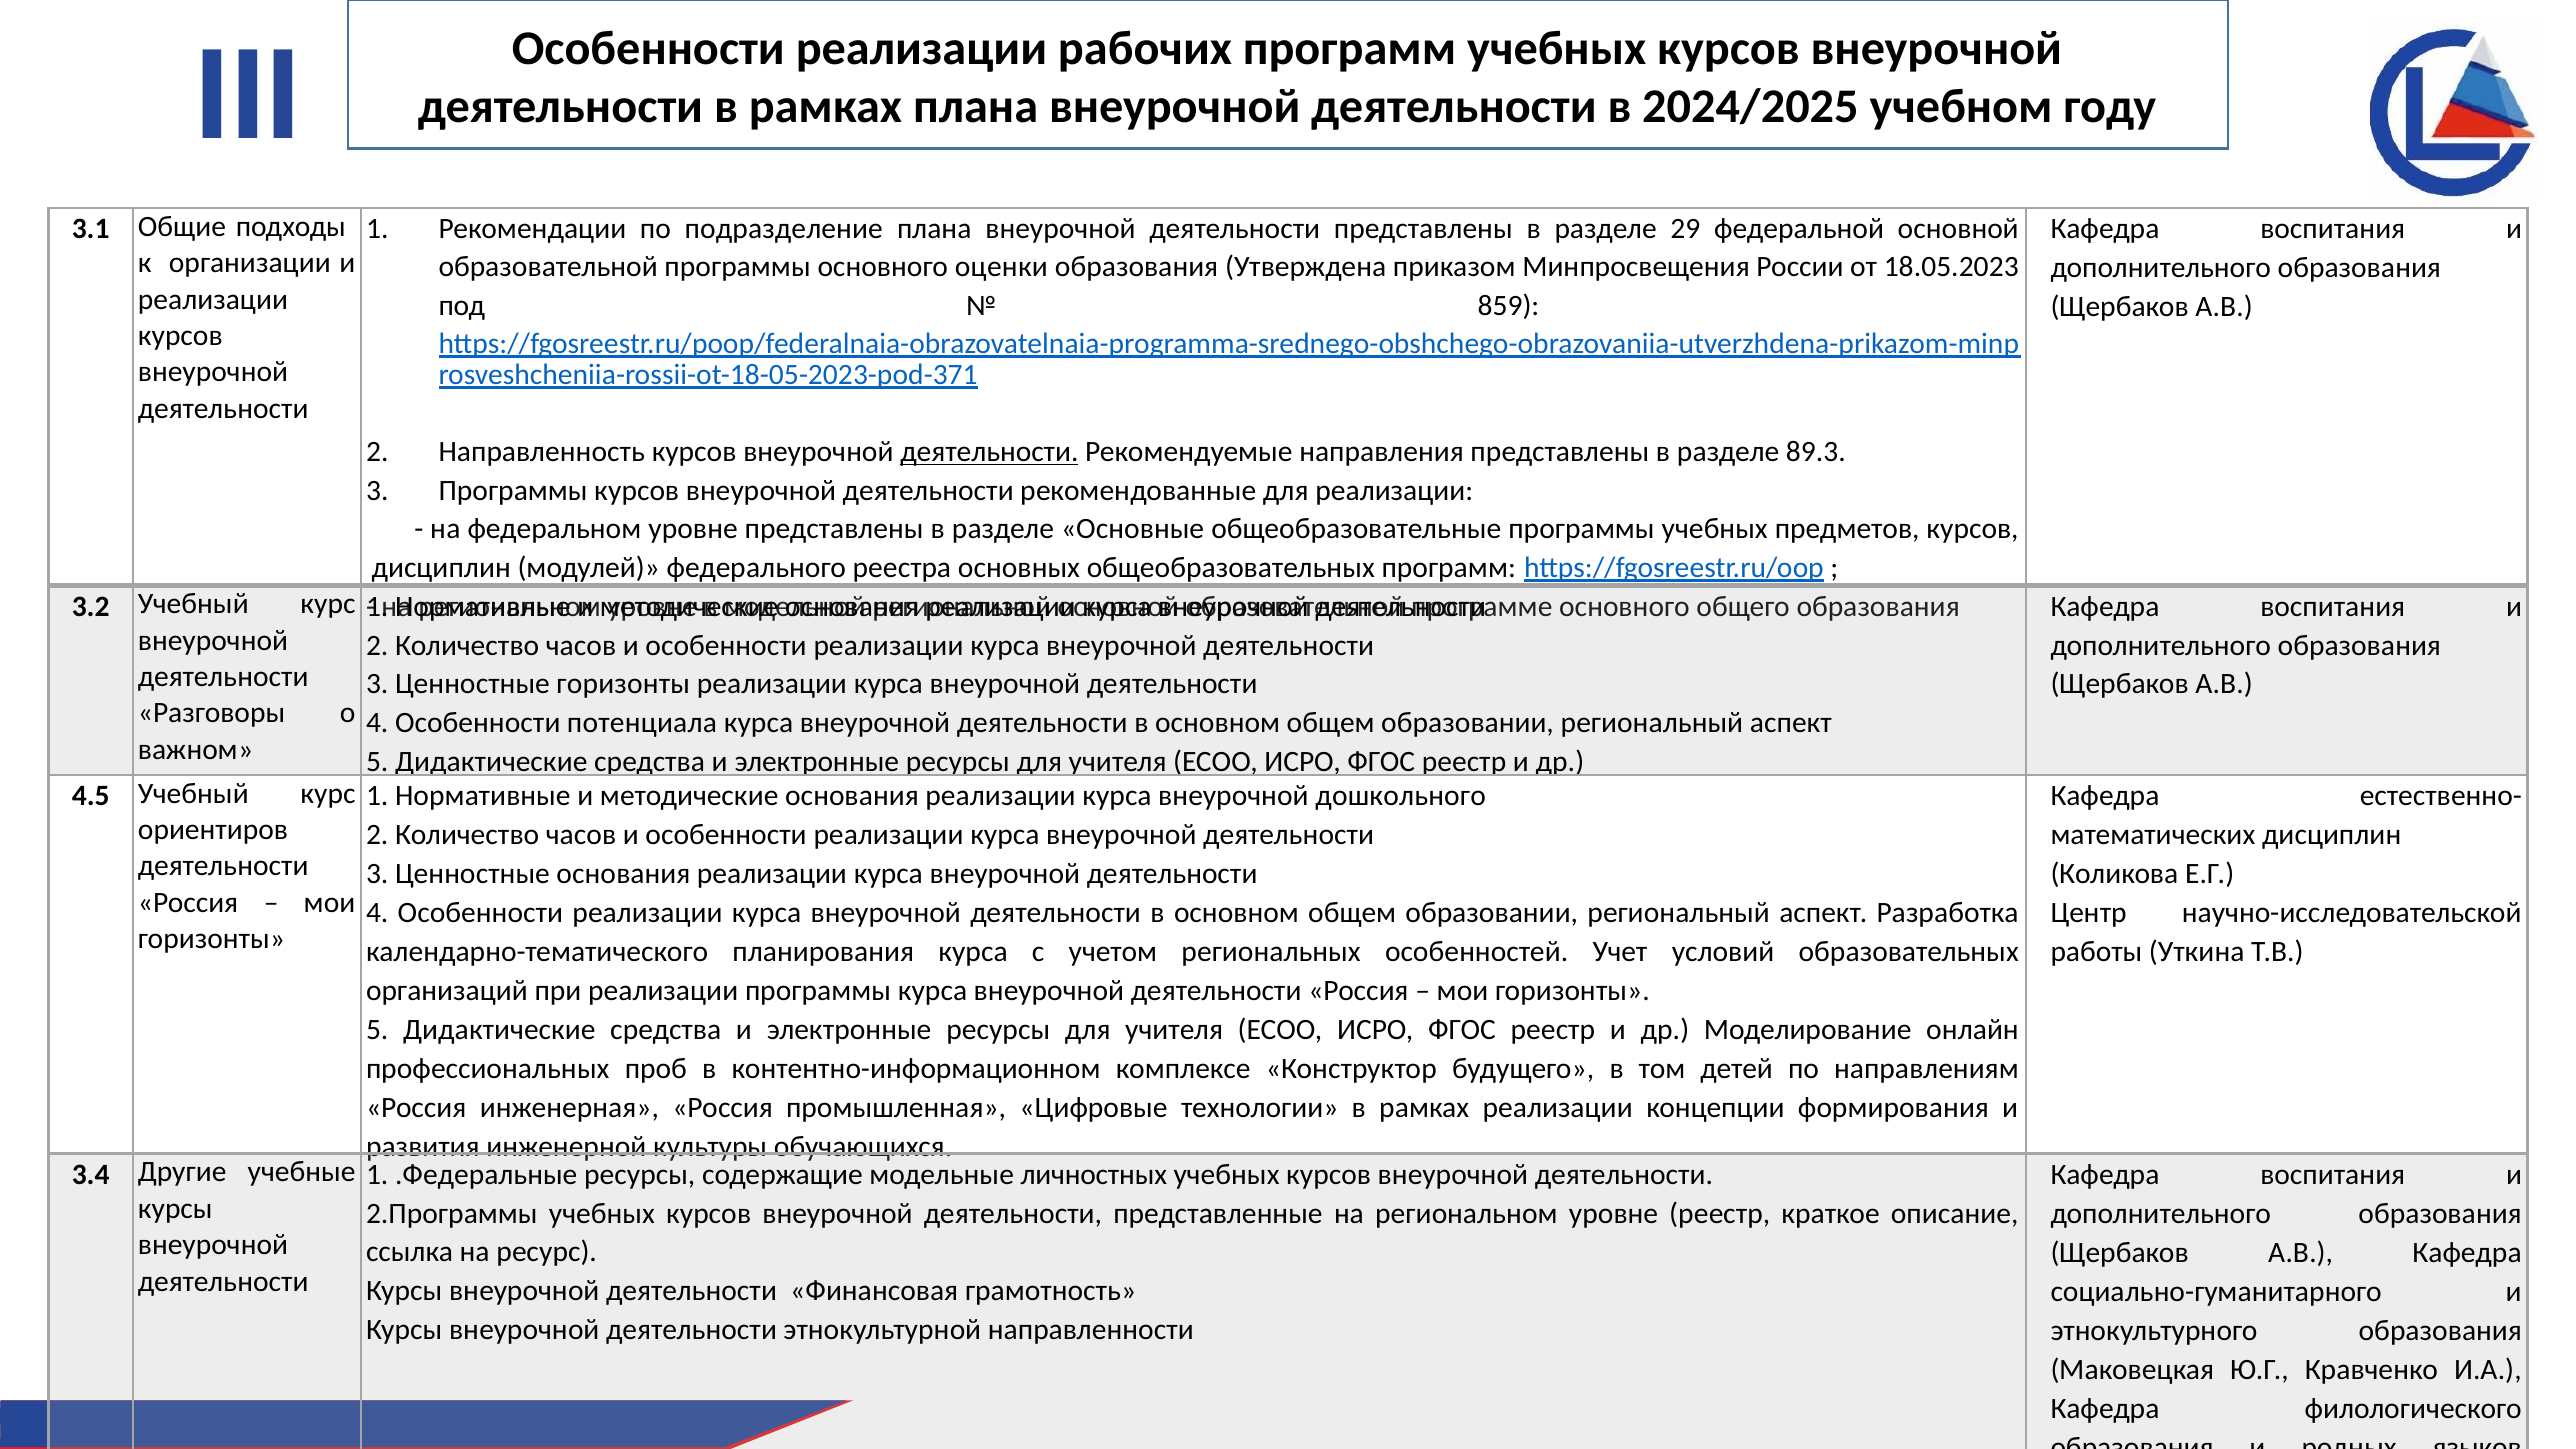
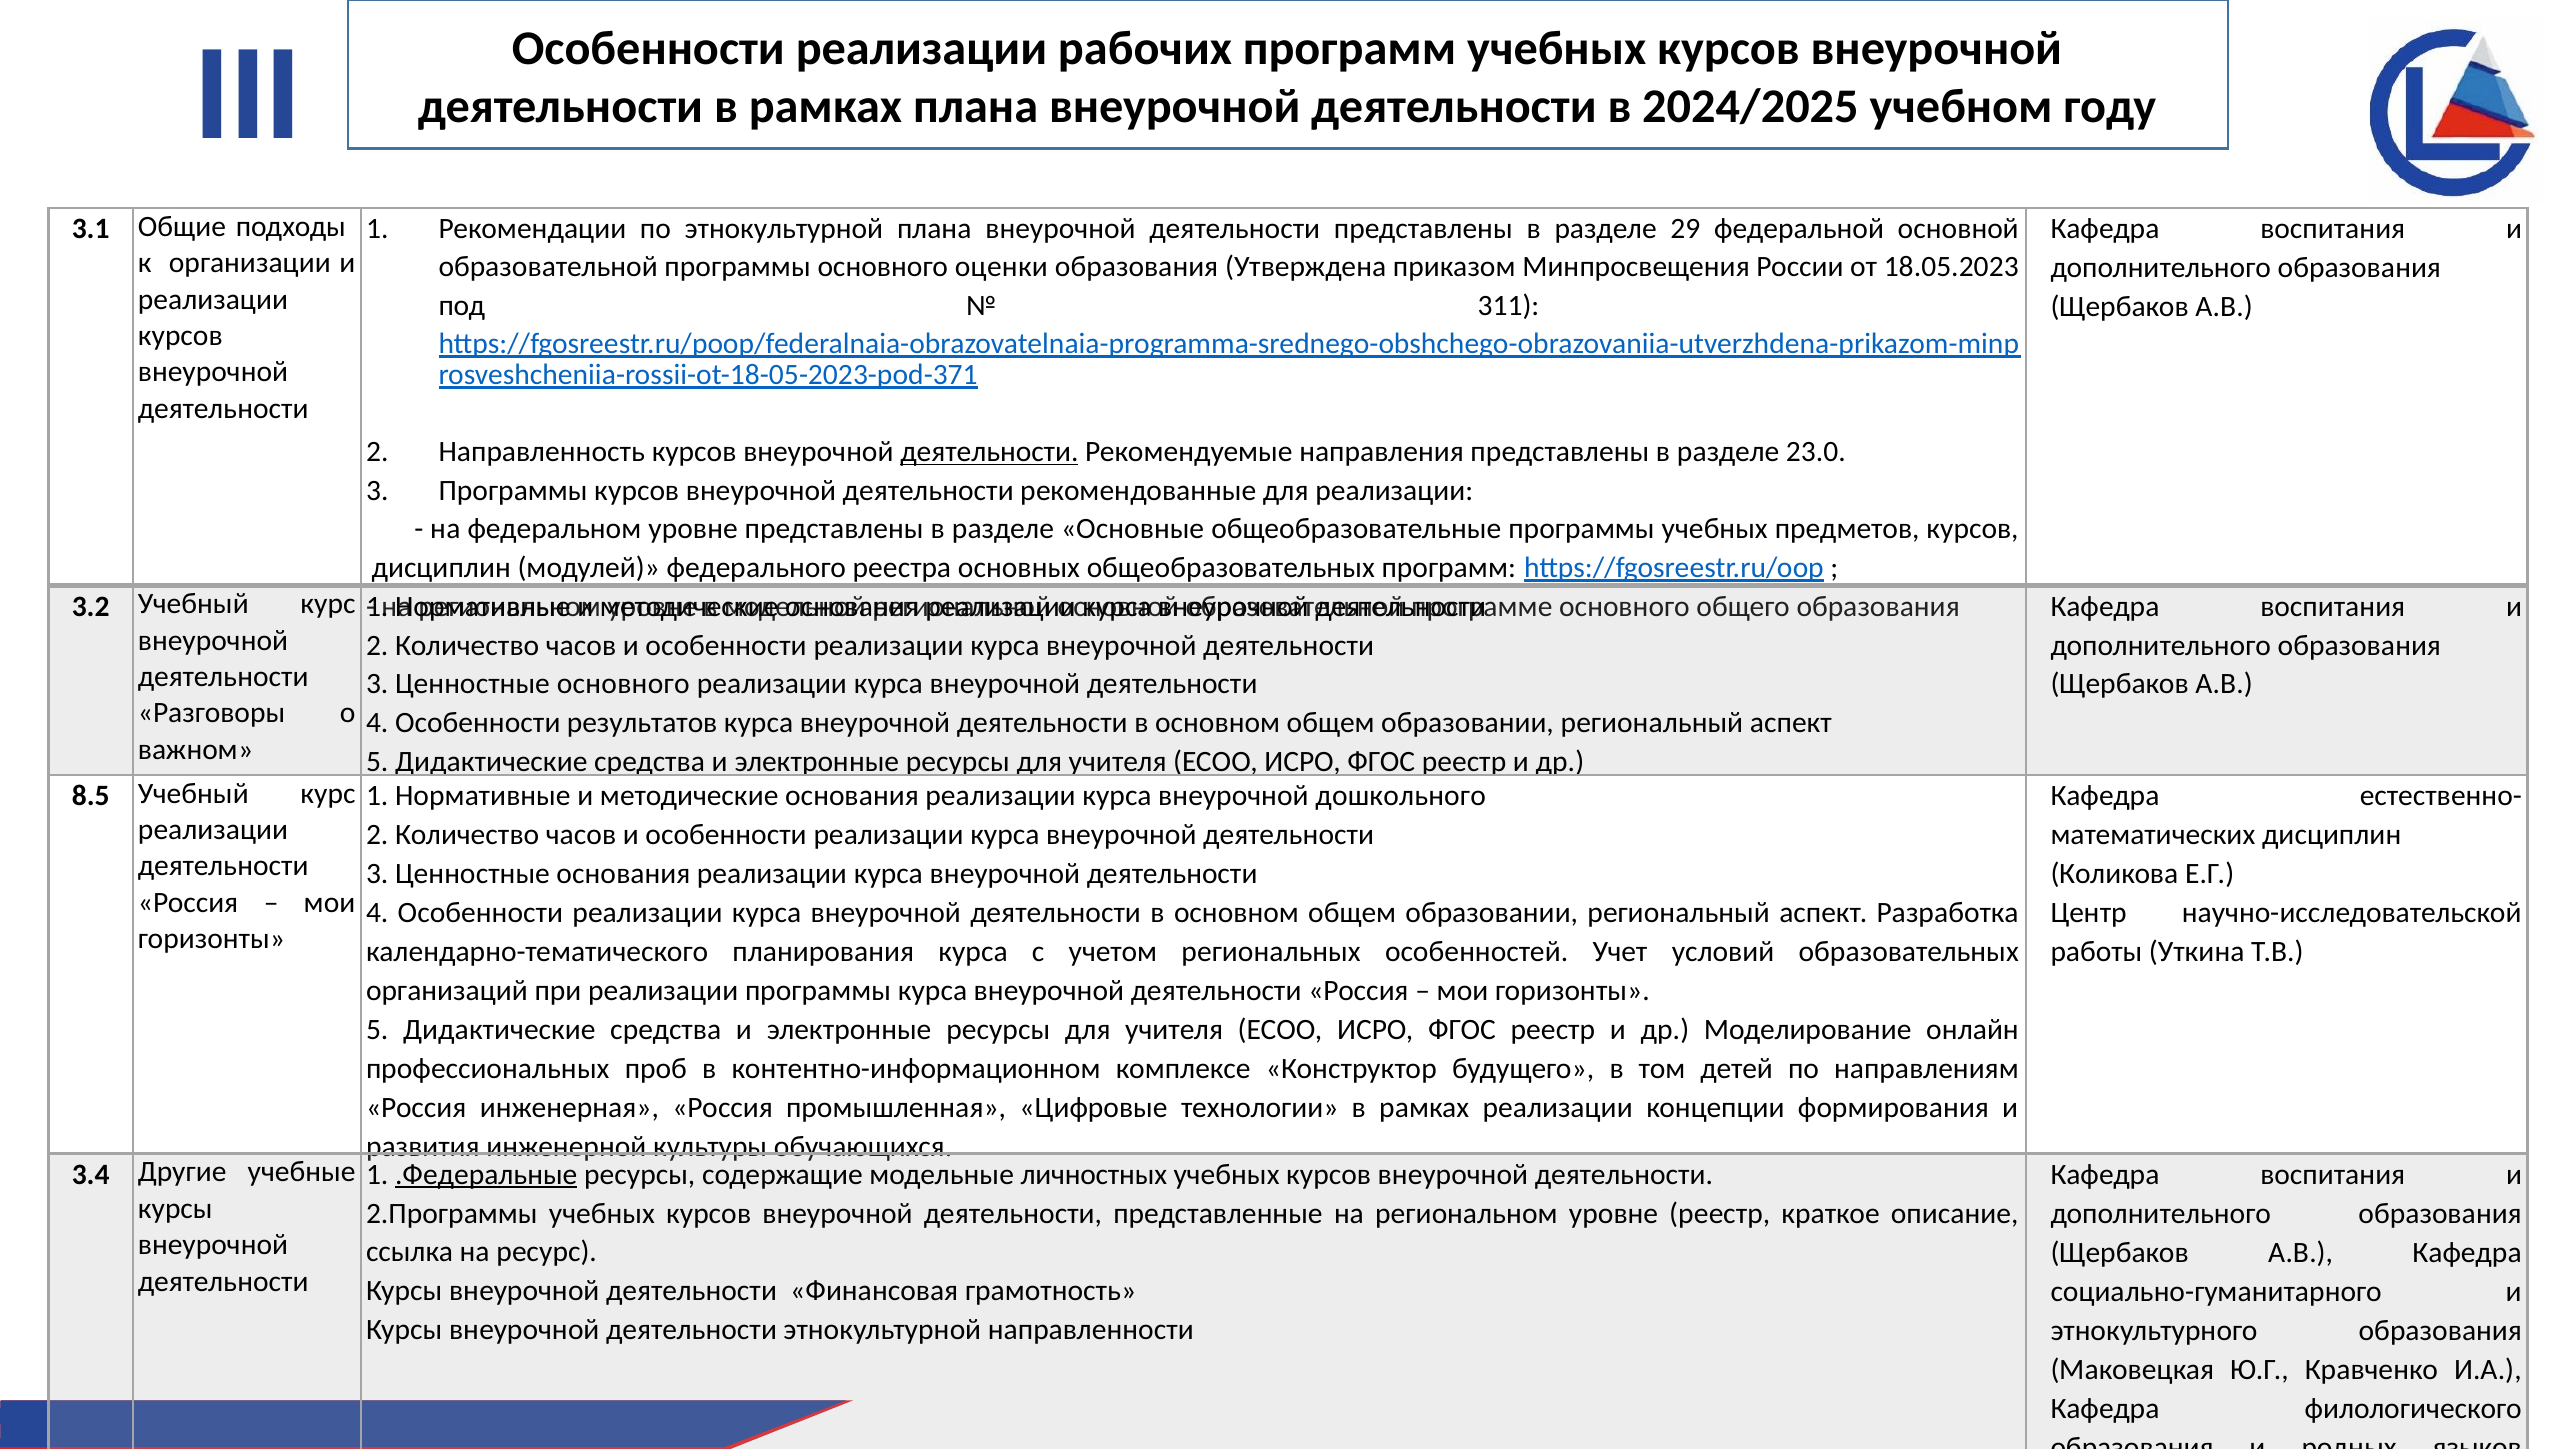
по подразделение: подразделение -> этнокультурной
859: 859 -> 311
89.3: 89.3 -> 23.0
Ценностные горизонты: горизонты -> основного
потенциала: потенциала -> результатов
4.5: 4.5 -> 8.5
ориентиров at (213, 830): ориентиров -> реализации
.Федеральные underline: none -> present
